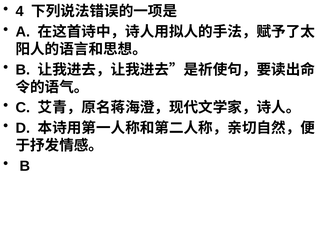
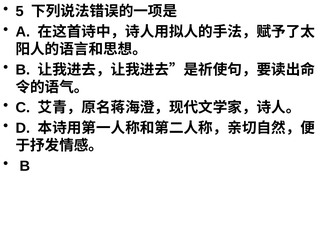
4: 4 -> 5
